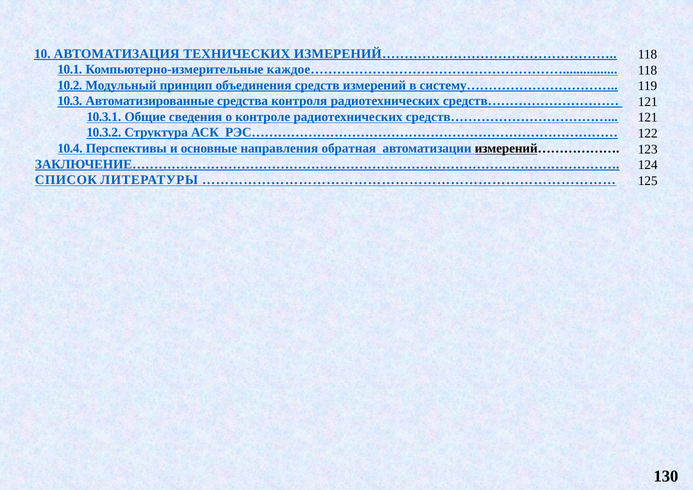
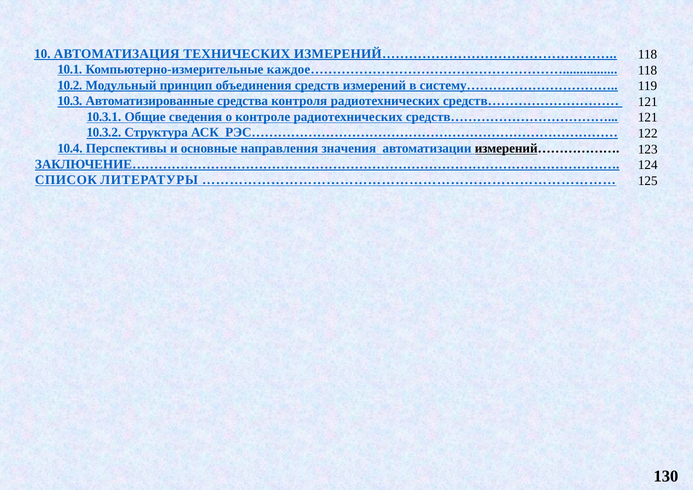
обратная: обратная -> значения
